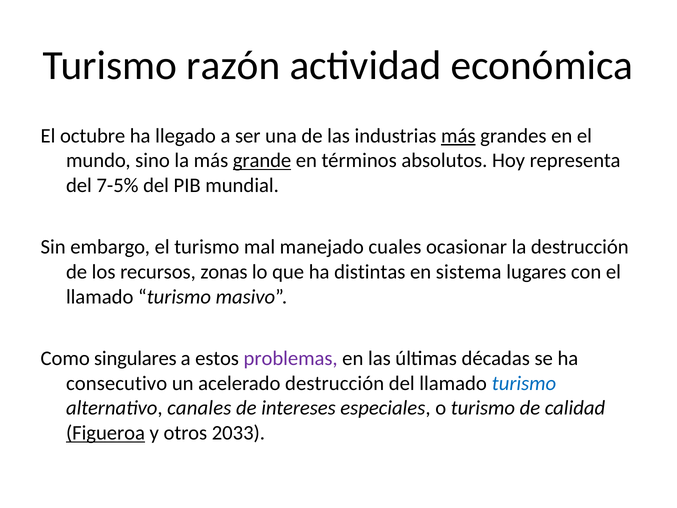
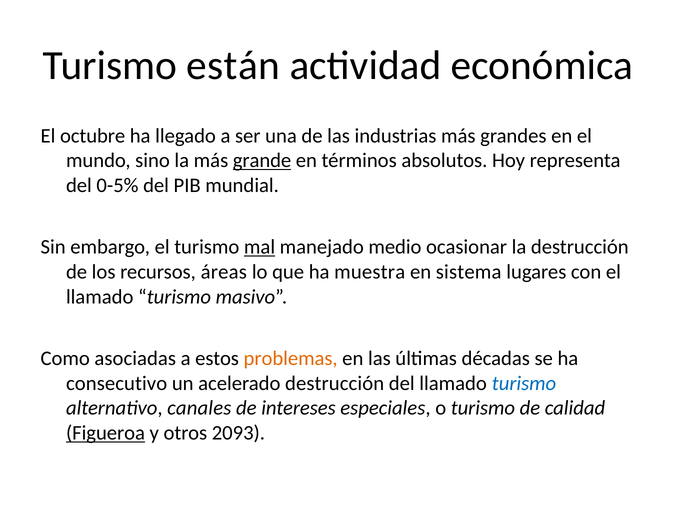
razón: razón -> están
más at (458, 136) underline: present -> none
7-5%: 7-5% -> 0-5%
mal underline: none -> present
cuales: cuales -> medio
zonas: zonas -> áreas
distintas: distintas -> muestra
singulares: singulares -> asociadas
problemas colour: purple -> orange
2033: 2033 -> 2093
